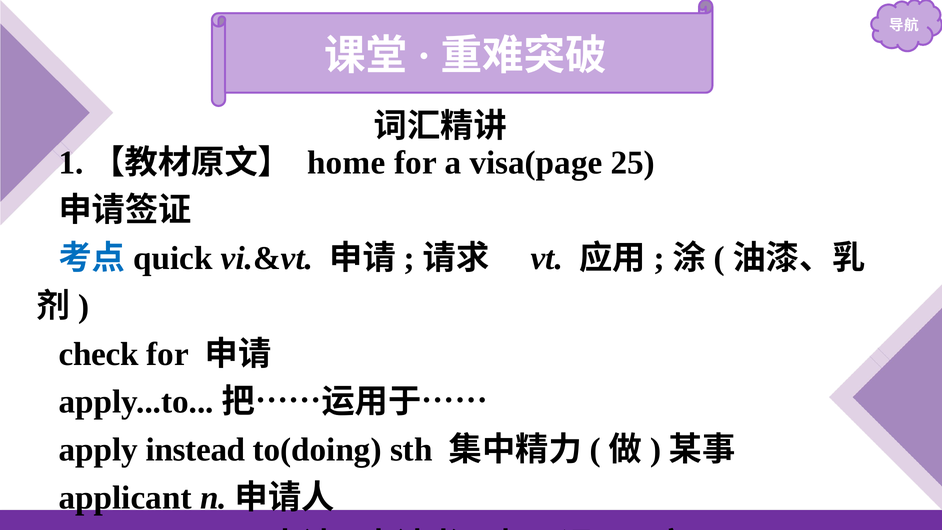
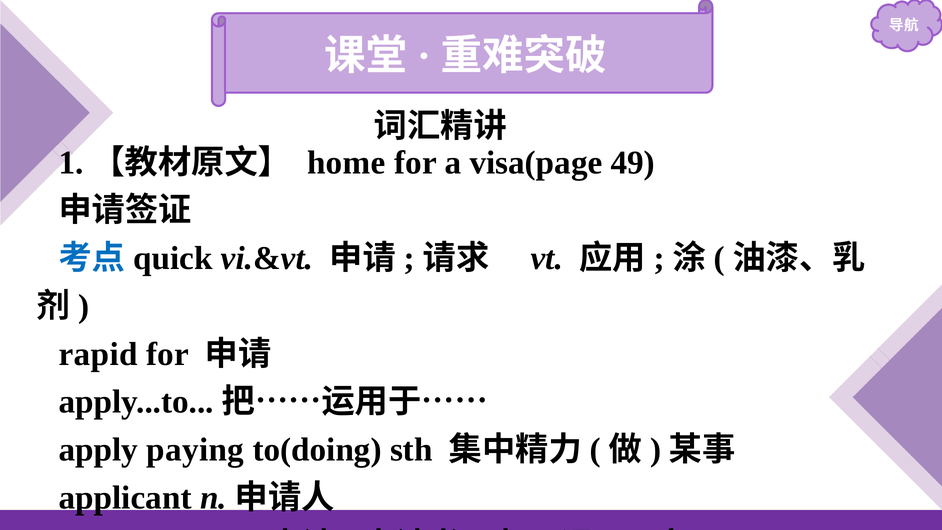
25: 25 -> 49
check: check -> rapid
instead: instead -> paying
